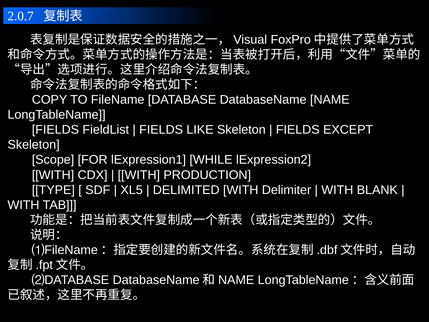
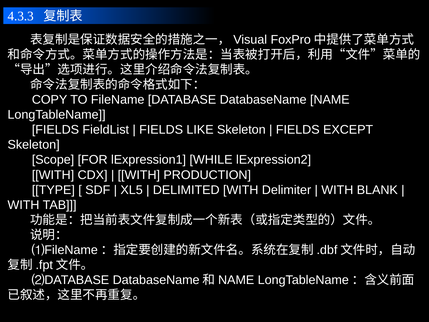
2.0.7: 2.0.7 -> 4.3.3
